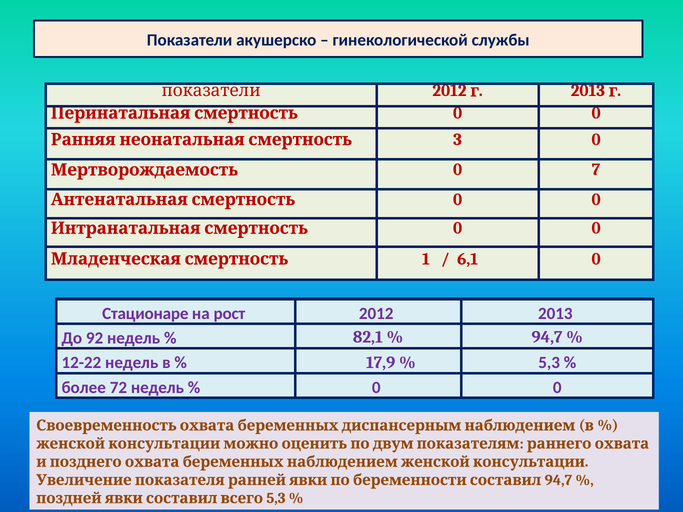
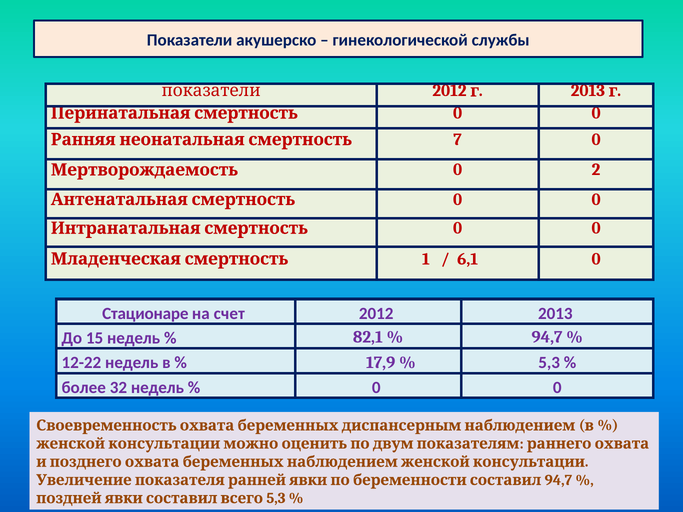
3: 3 -> 7
7: 7 -> 2
рост: рост -> счет
92: 92 -> 15
72: 72 -> 32
